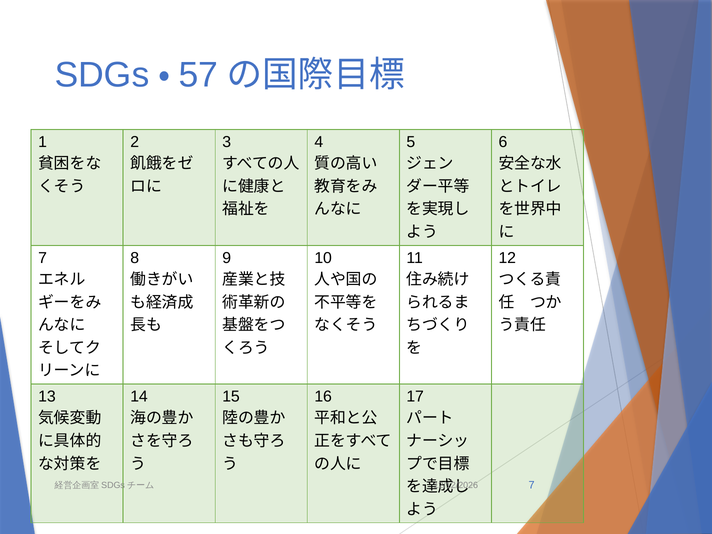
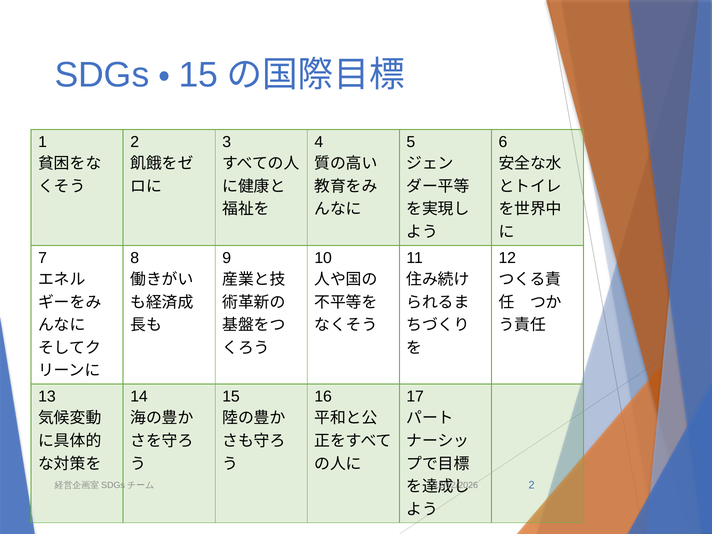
57 at (198, 75): 57 -> 15
7 at (532, 485): 7 -> 2
